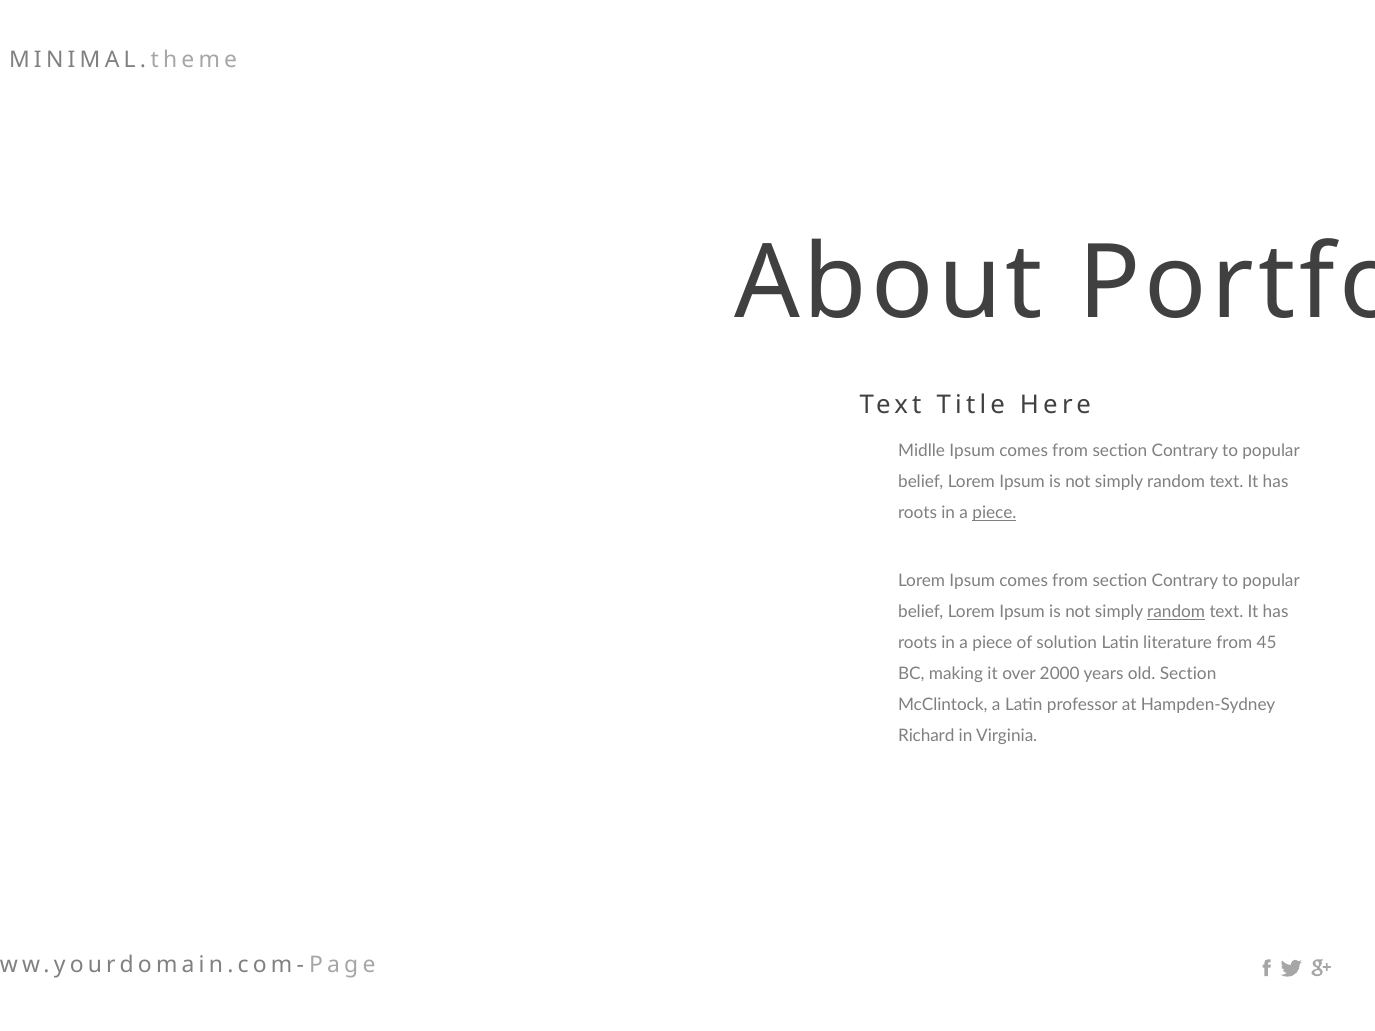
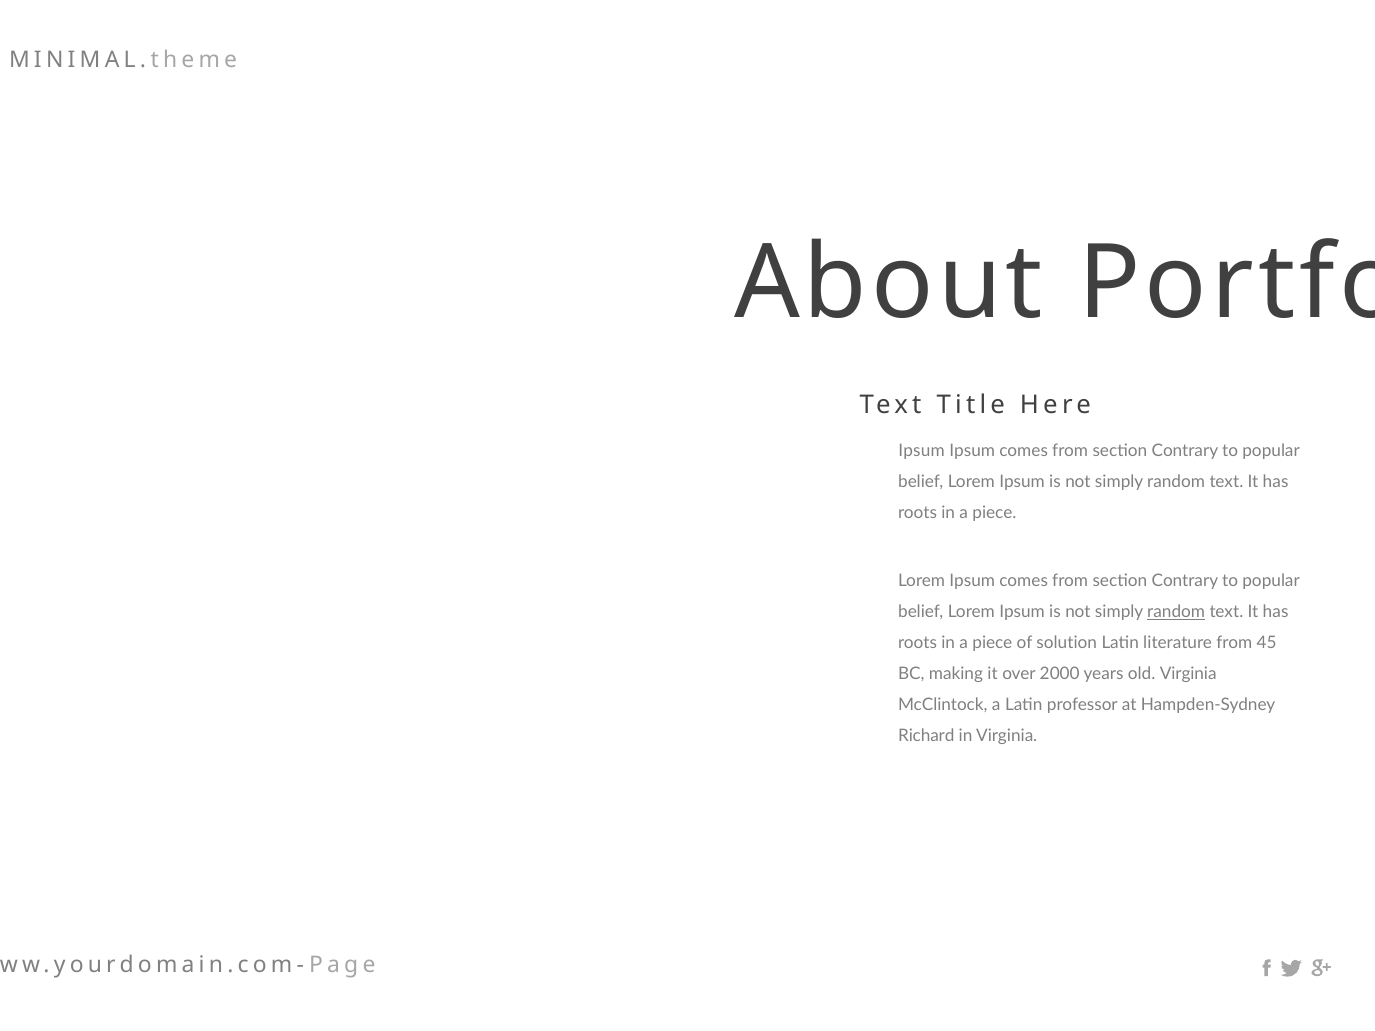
Midlle at (922, 451): Midlle -> Ipsum
piece at (994, 513) underline: present -> none
old Section: Section -> Virginia
